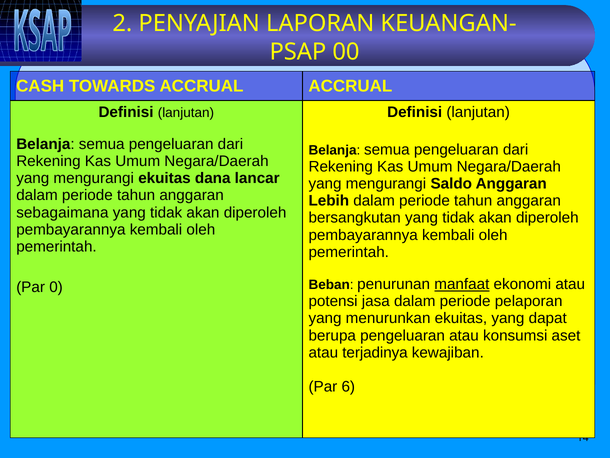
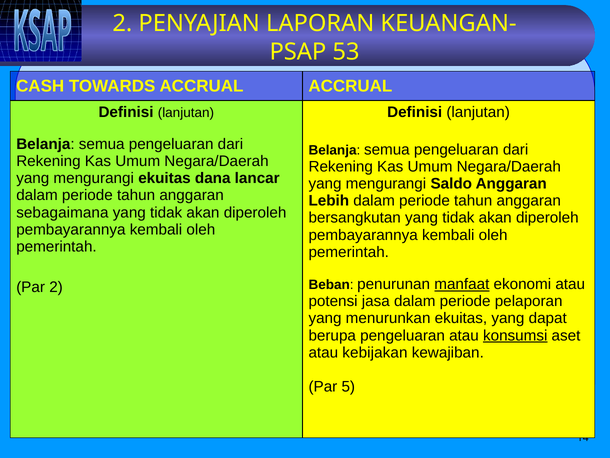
00: 00 -> 53
Par 0: 0 -> 2
konsumsi underline: none -> present
terjadinya: terjadinya -> kebijakan
6: 6 -> 5
